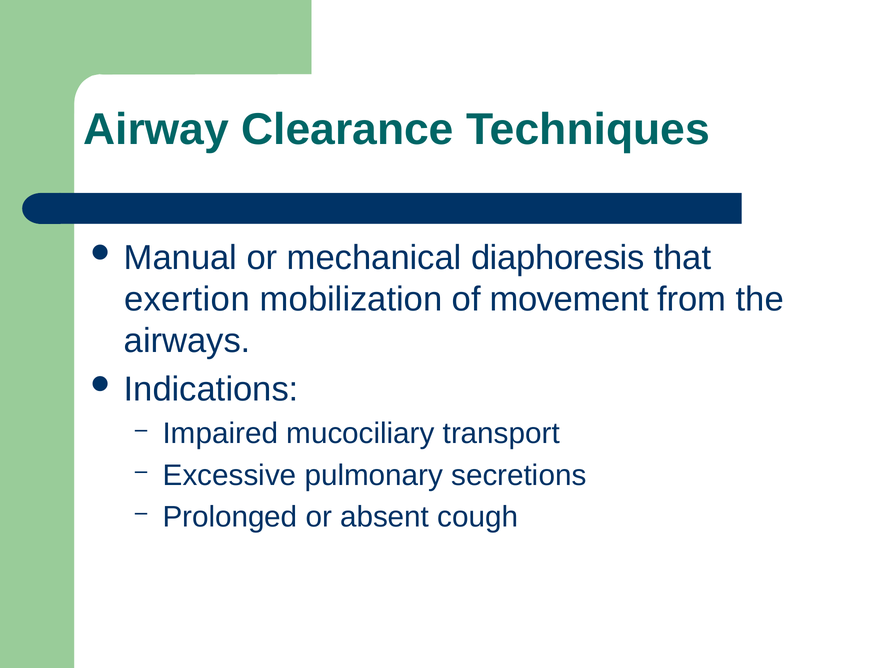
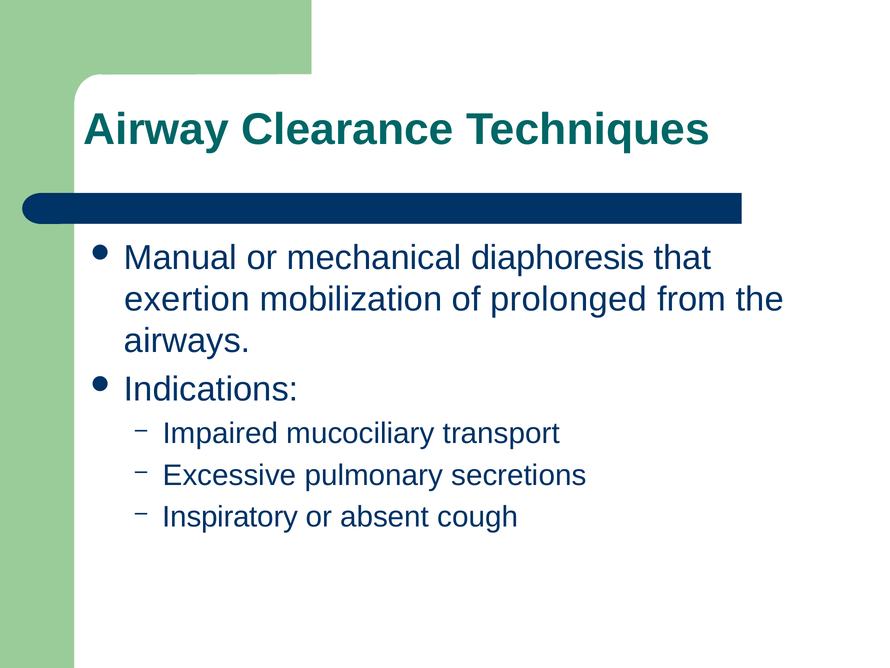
movement: movement -> prolonged
Prolonged: Prolonged -> Inspiratory
